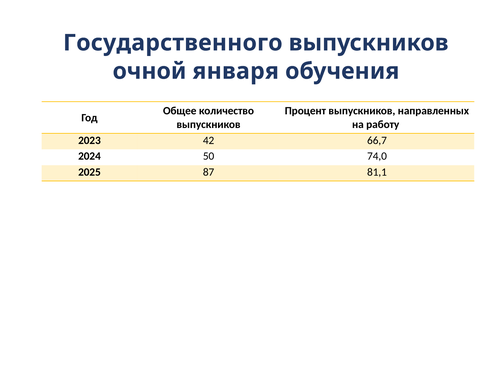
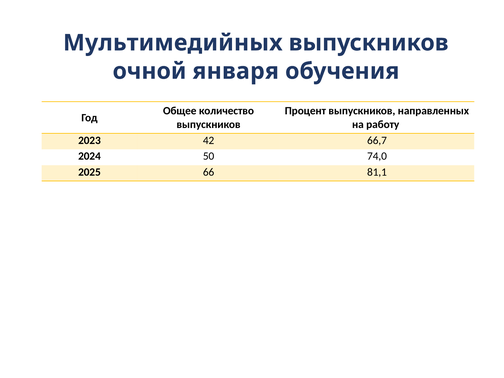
Государственного: Государственного -> Мультимедийных
87: 87 -> 66
